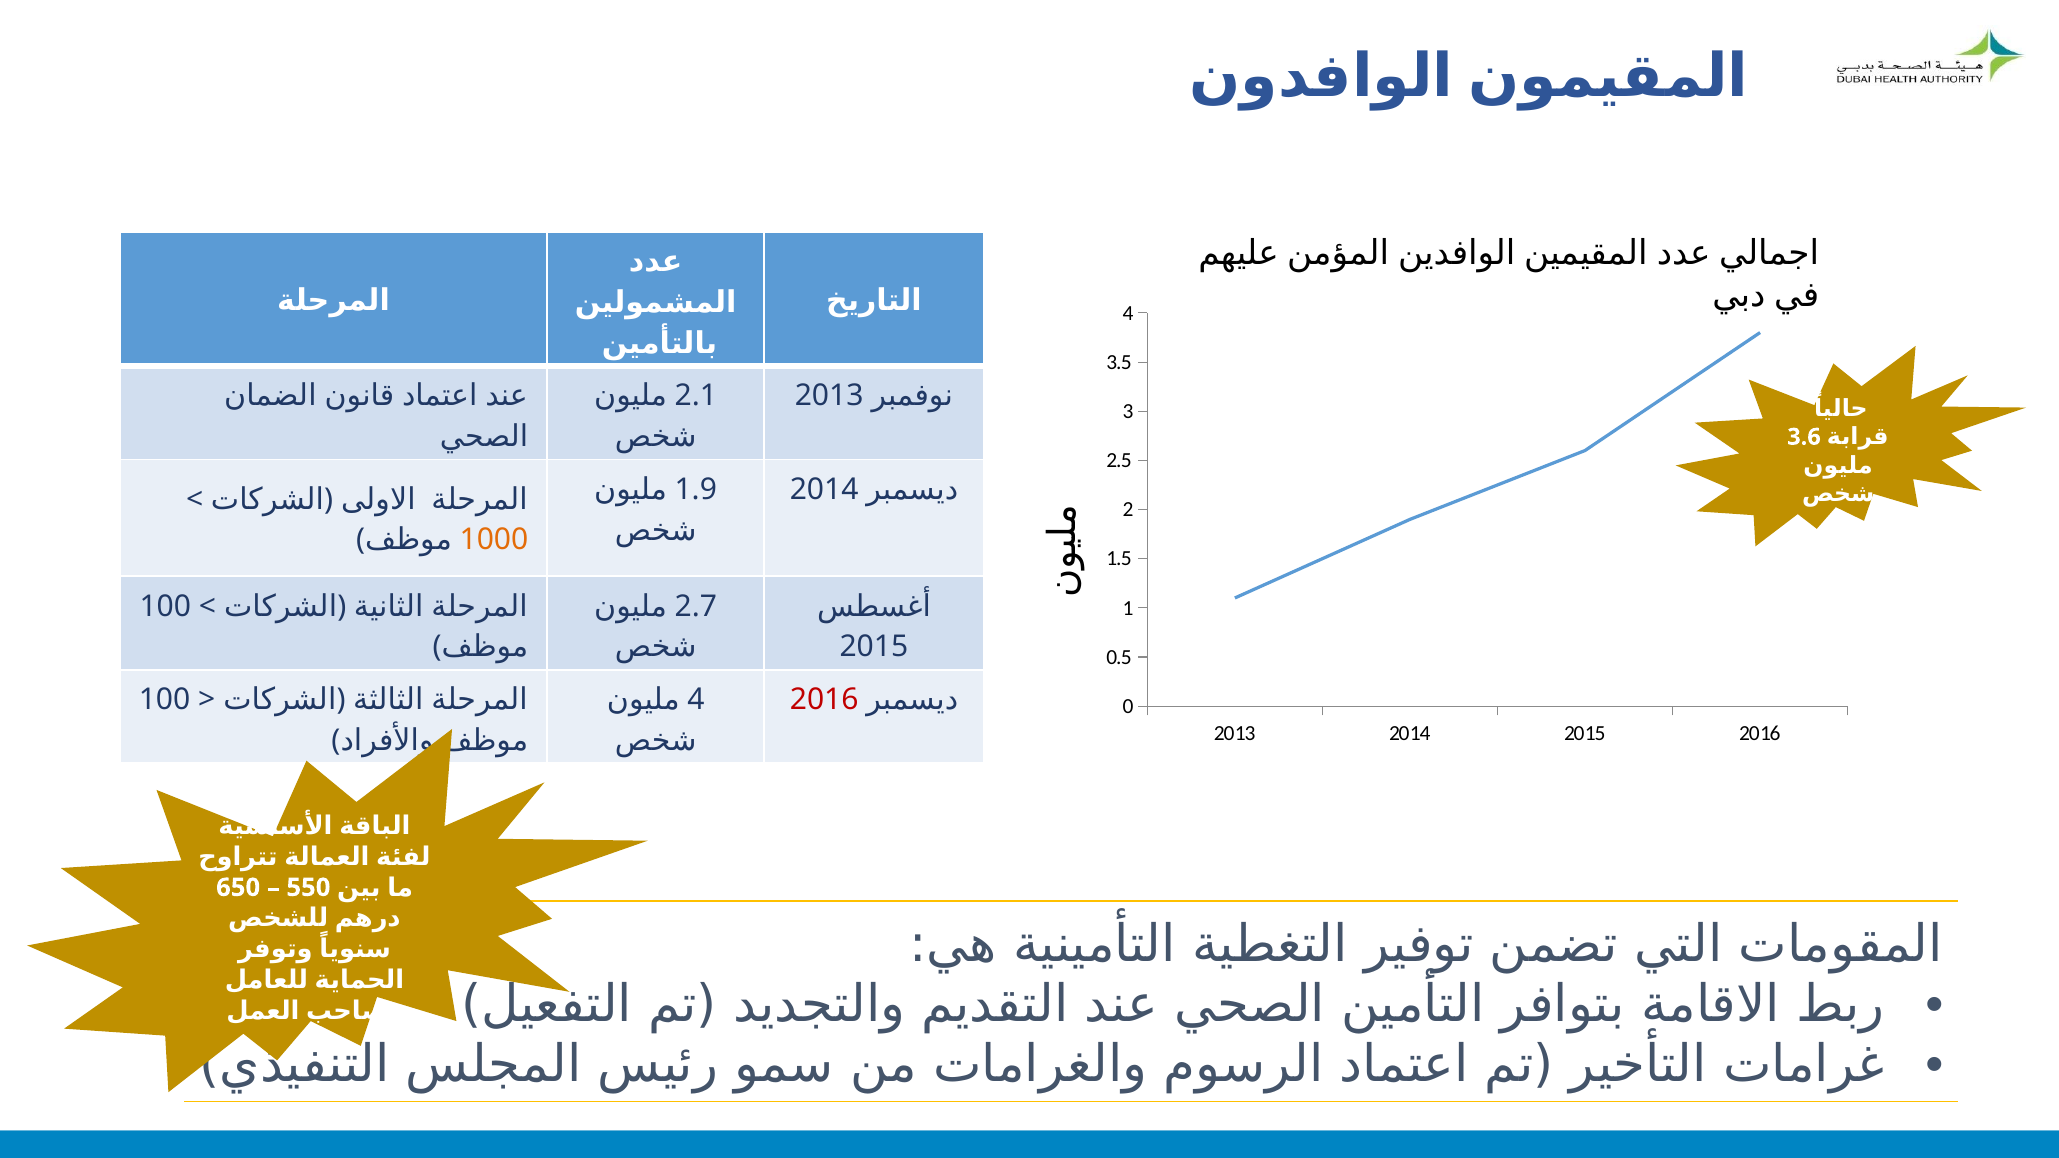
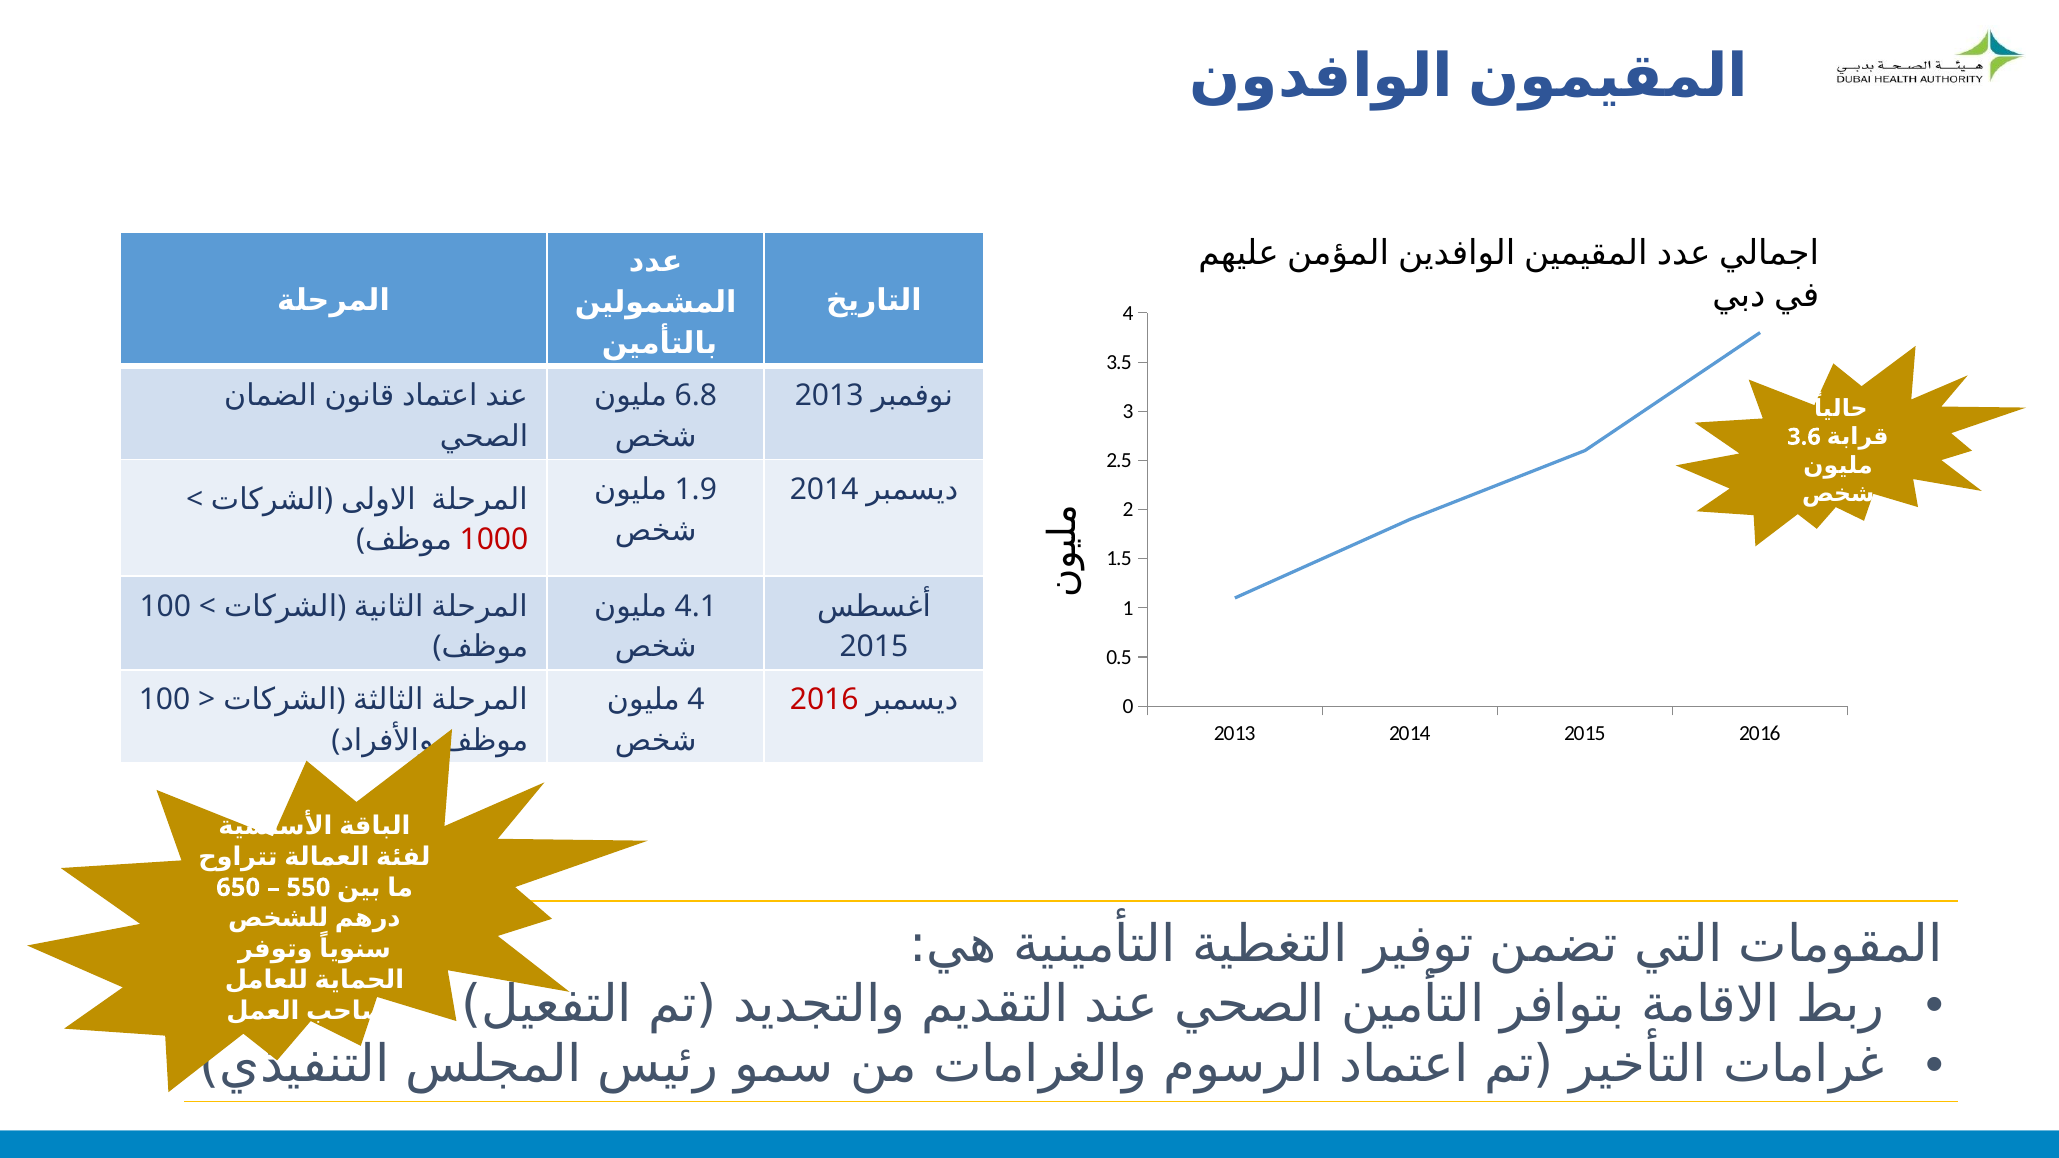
2.1: 2.1 -> 6.8
1000 colour: orange -> red
2.7: 2.7 -> 4.1
